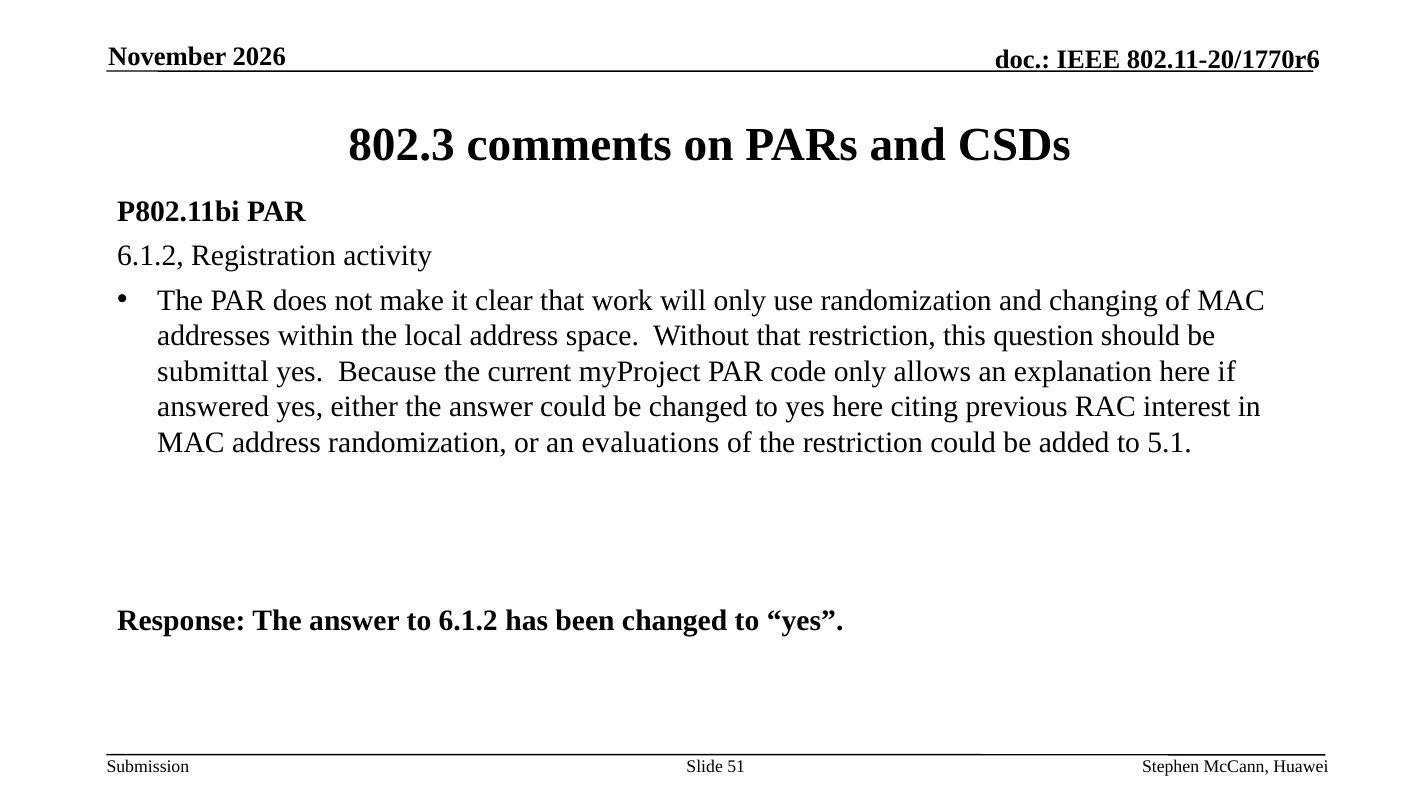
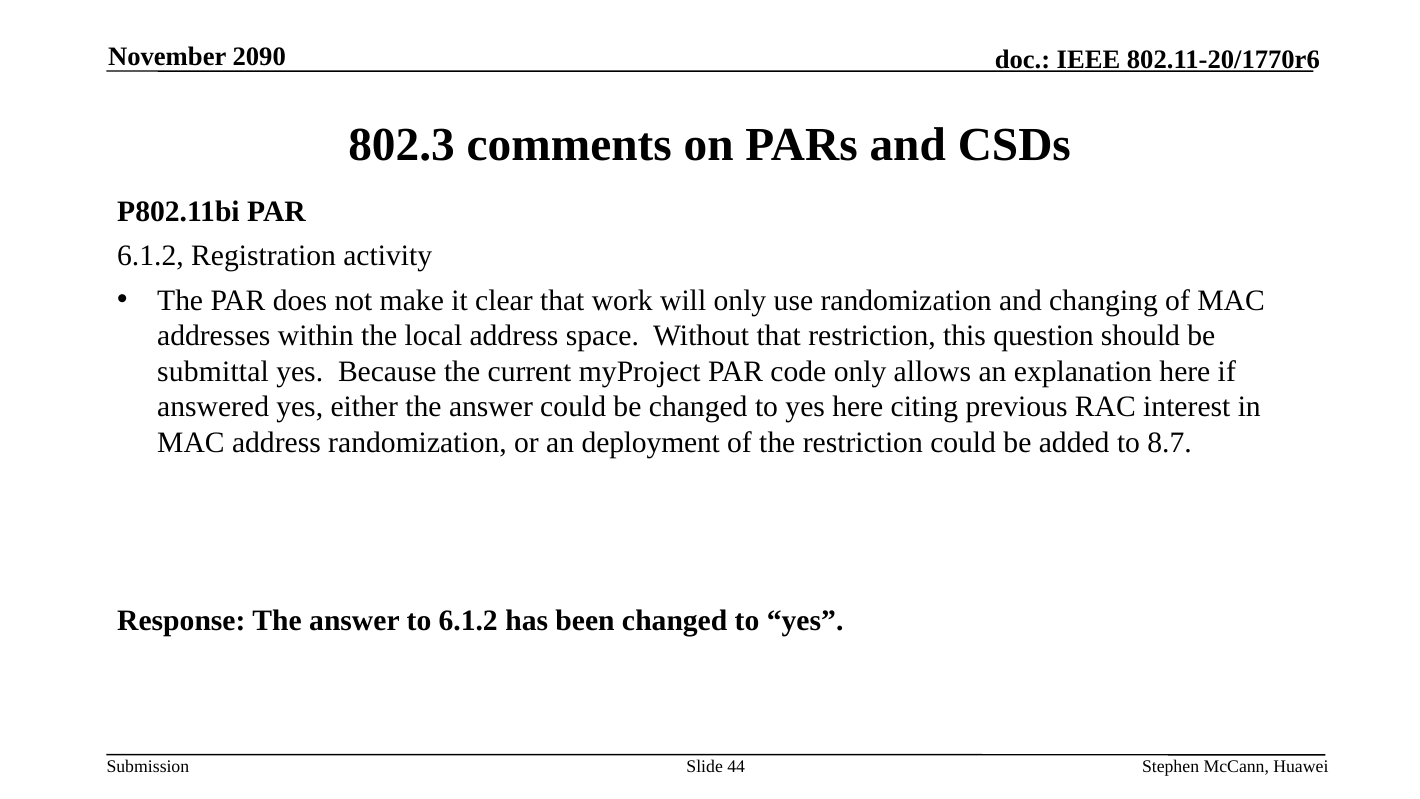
2026: 2026 -> 2090
evaluations: evaluations -> deployment
5.1: 5.1 -> 8.7
51: 51 -> 44
